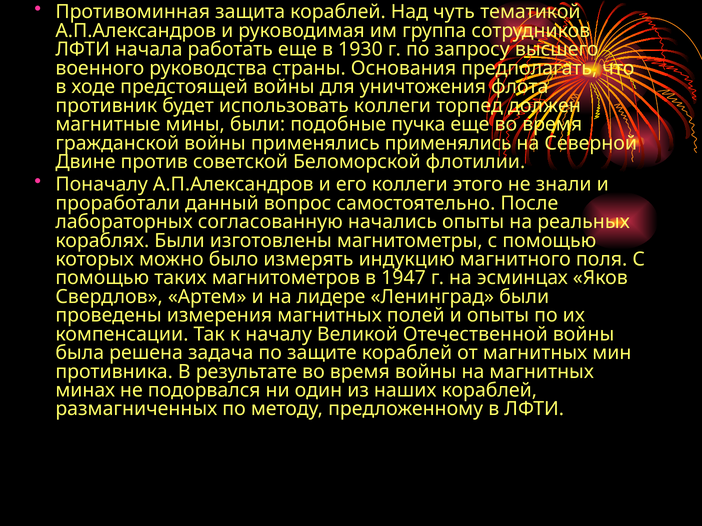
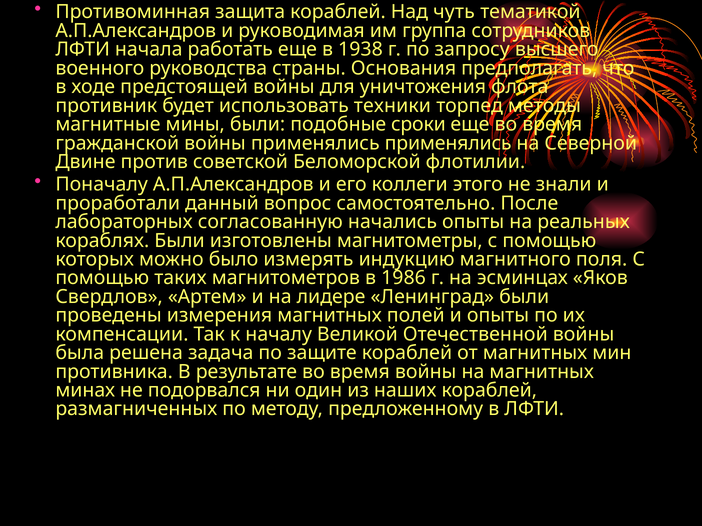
1930: 1930 -> 1938
использовать коллеги: коллеги -> техники
должен: должен -> методы
пучка: пучка -> сроки
1947: 1947 -> 1986
